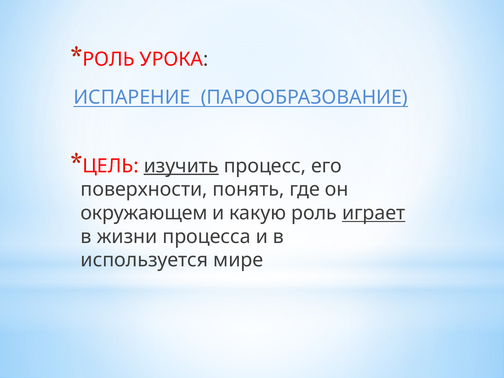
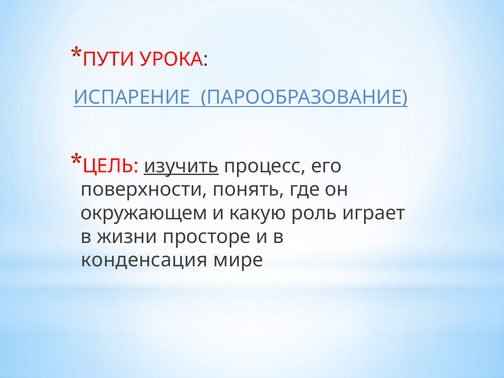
РОЛЬ at (109, 59): РОЛЬ -> ПУТИ
играет underline: present -> none
процесса: процесса -> просторе
используется: используется -> конденсация
